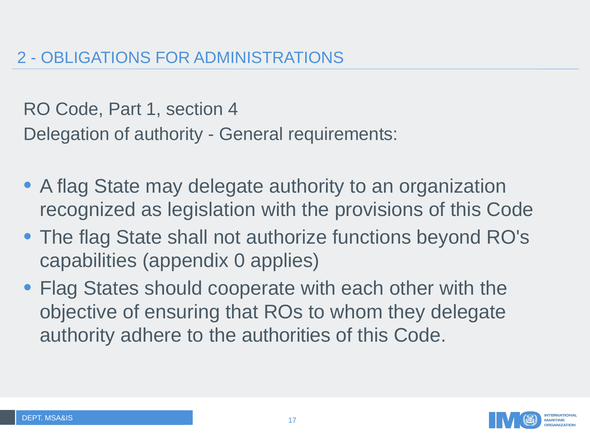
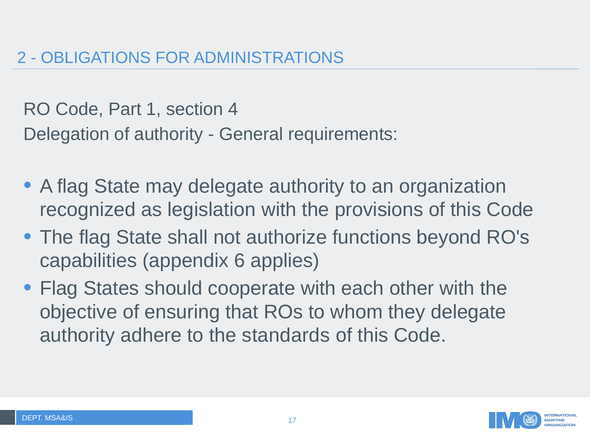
0: 0 -> 6
authorities: authorities -> standards
